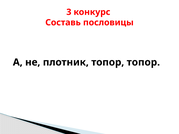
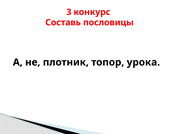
топор топор: топор -> урока
